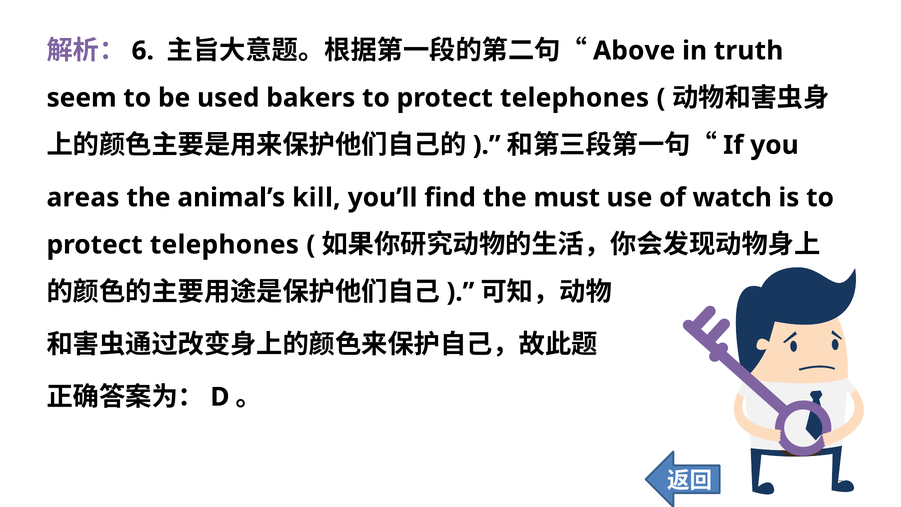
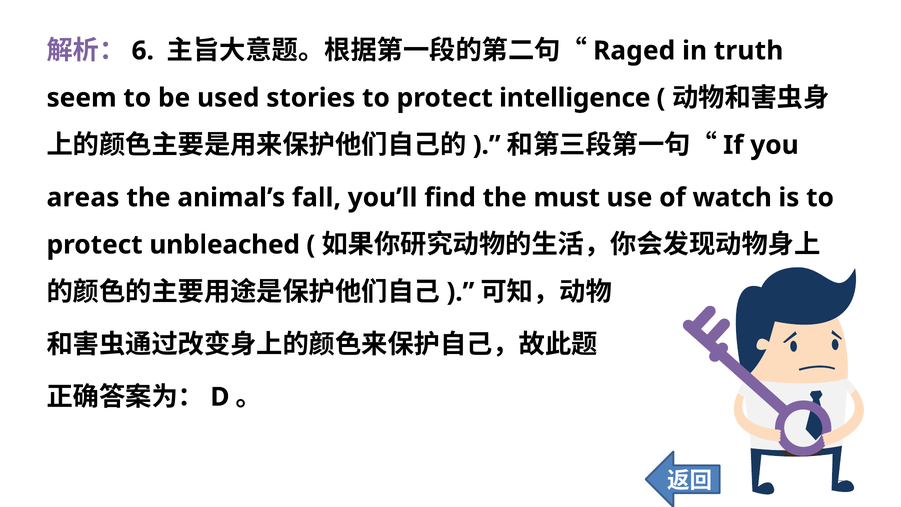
Above: Above -> Raged
bakers: bakers -> stories
telephones at (575, 98): telephones -> intelligence
kill: kill -> fall
telephones at (224, 245): telephones -> unbleached
